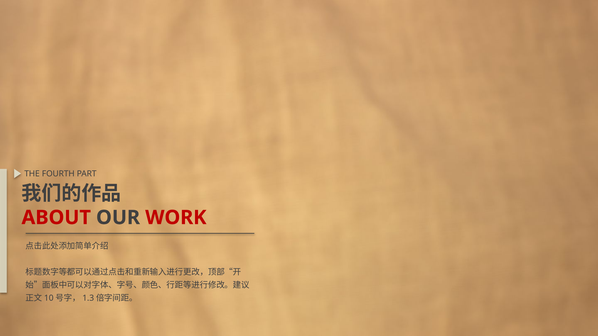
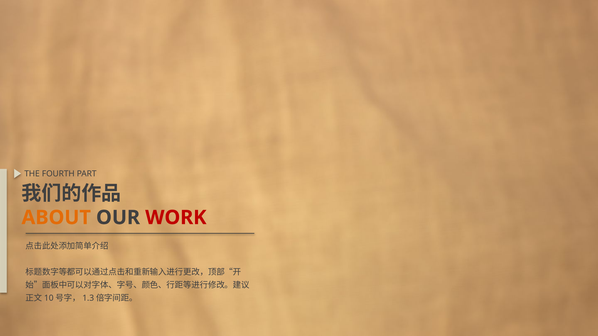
ABOUT colour: red -> orange
